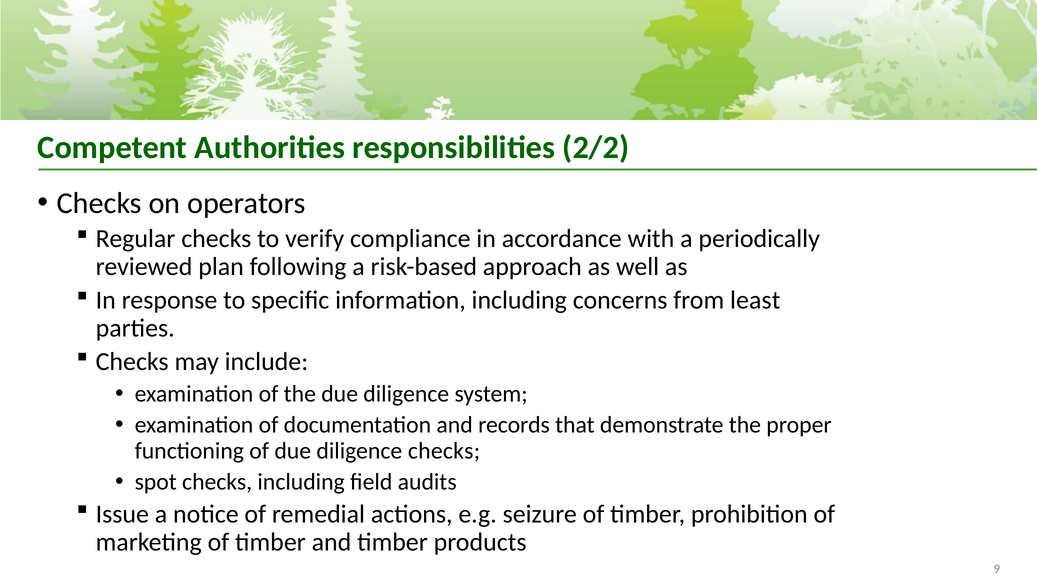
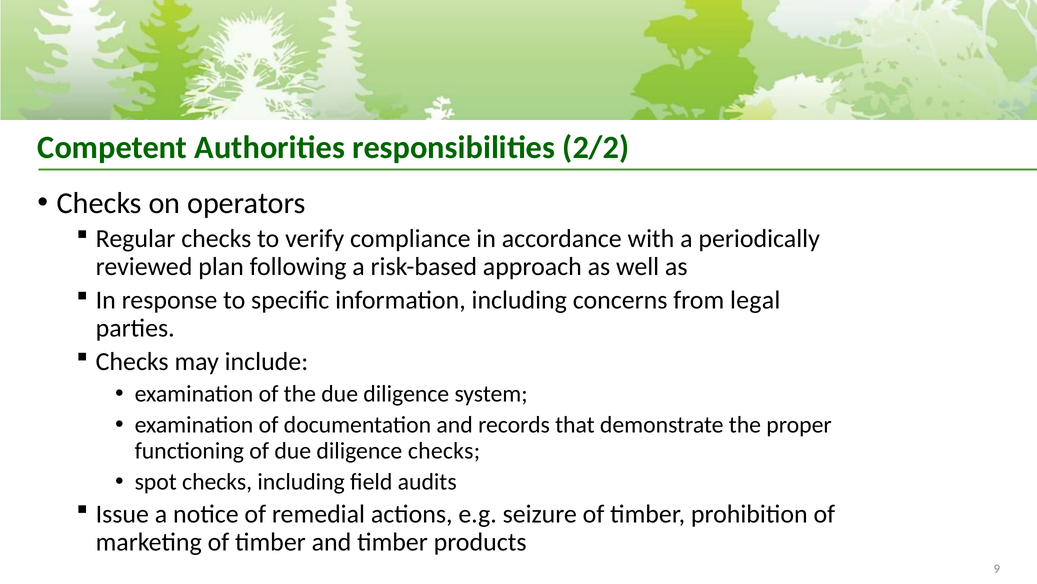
least: least -> legal
